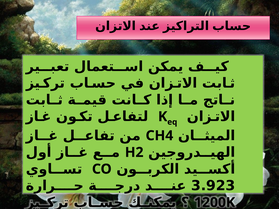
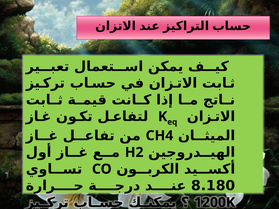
3.923: 3.923 -> 8.180
